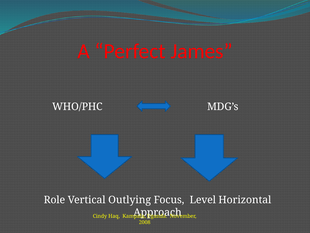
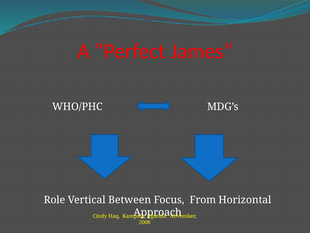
Outlying: Outlying -> Between
Level: Level -> From
